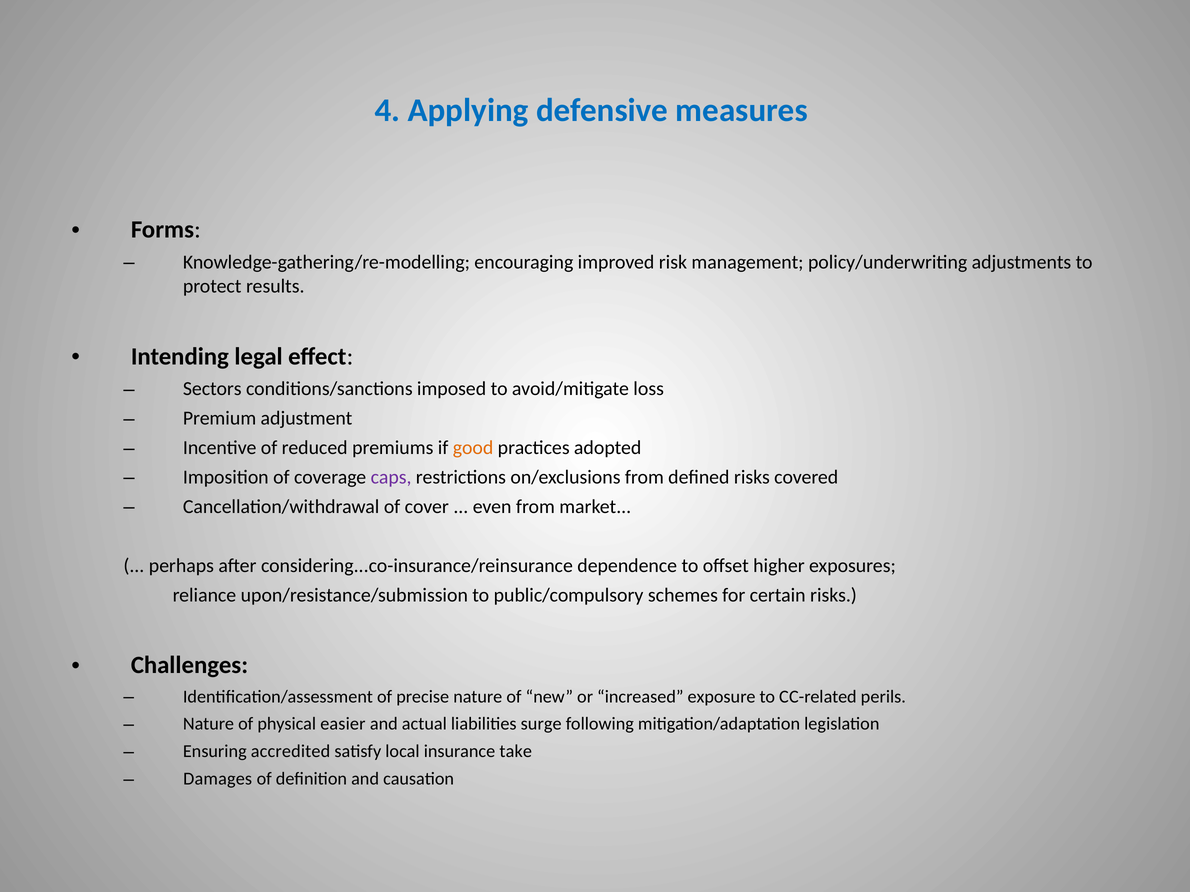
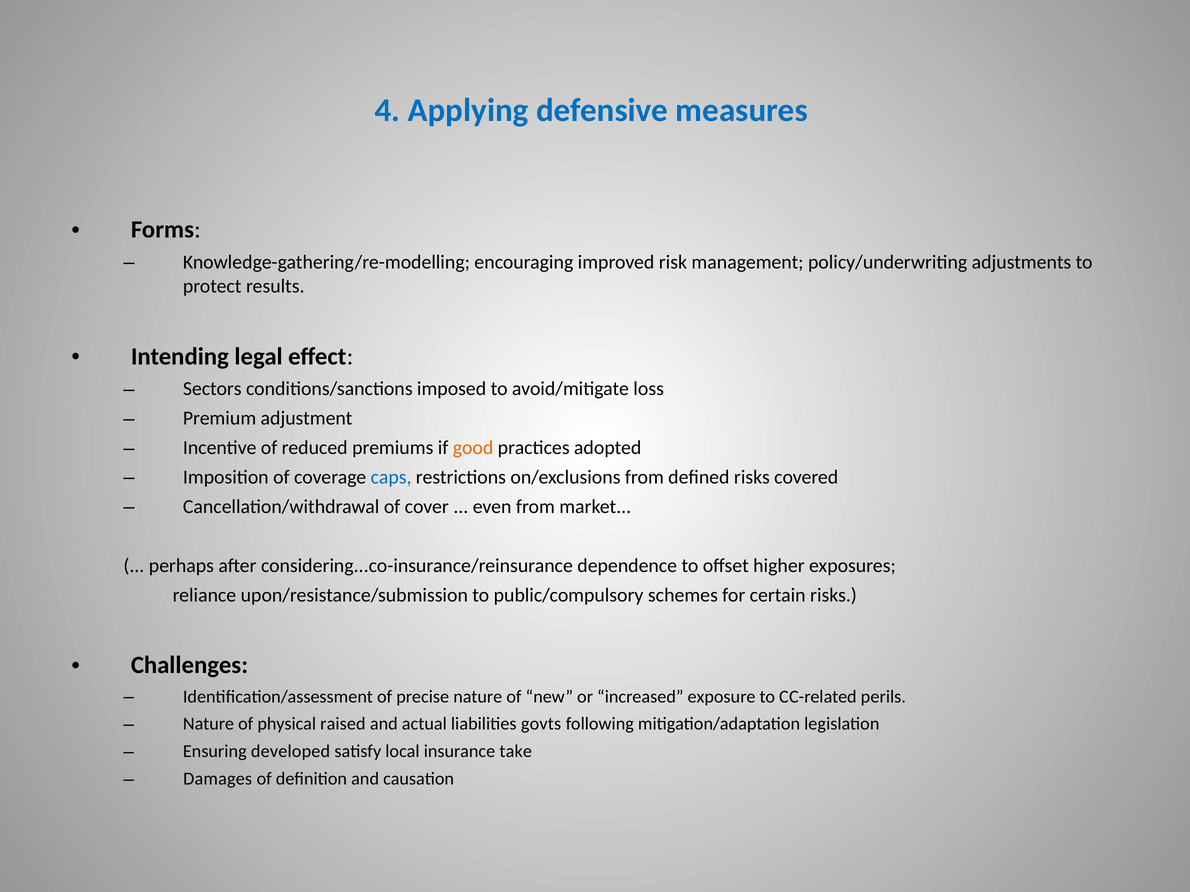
caps colour: purple -> blue
easier: easier -> raised
surge: surge -> govts
accredited: accredited -> developed
